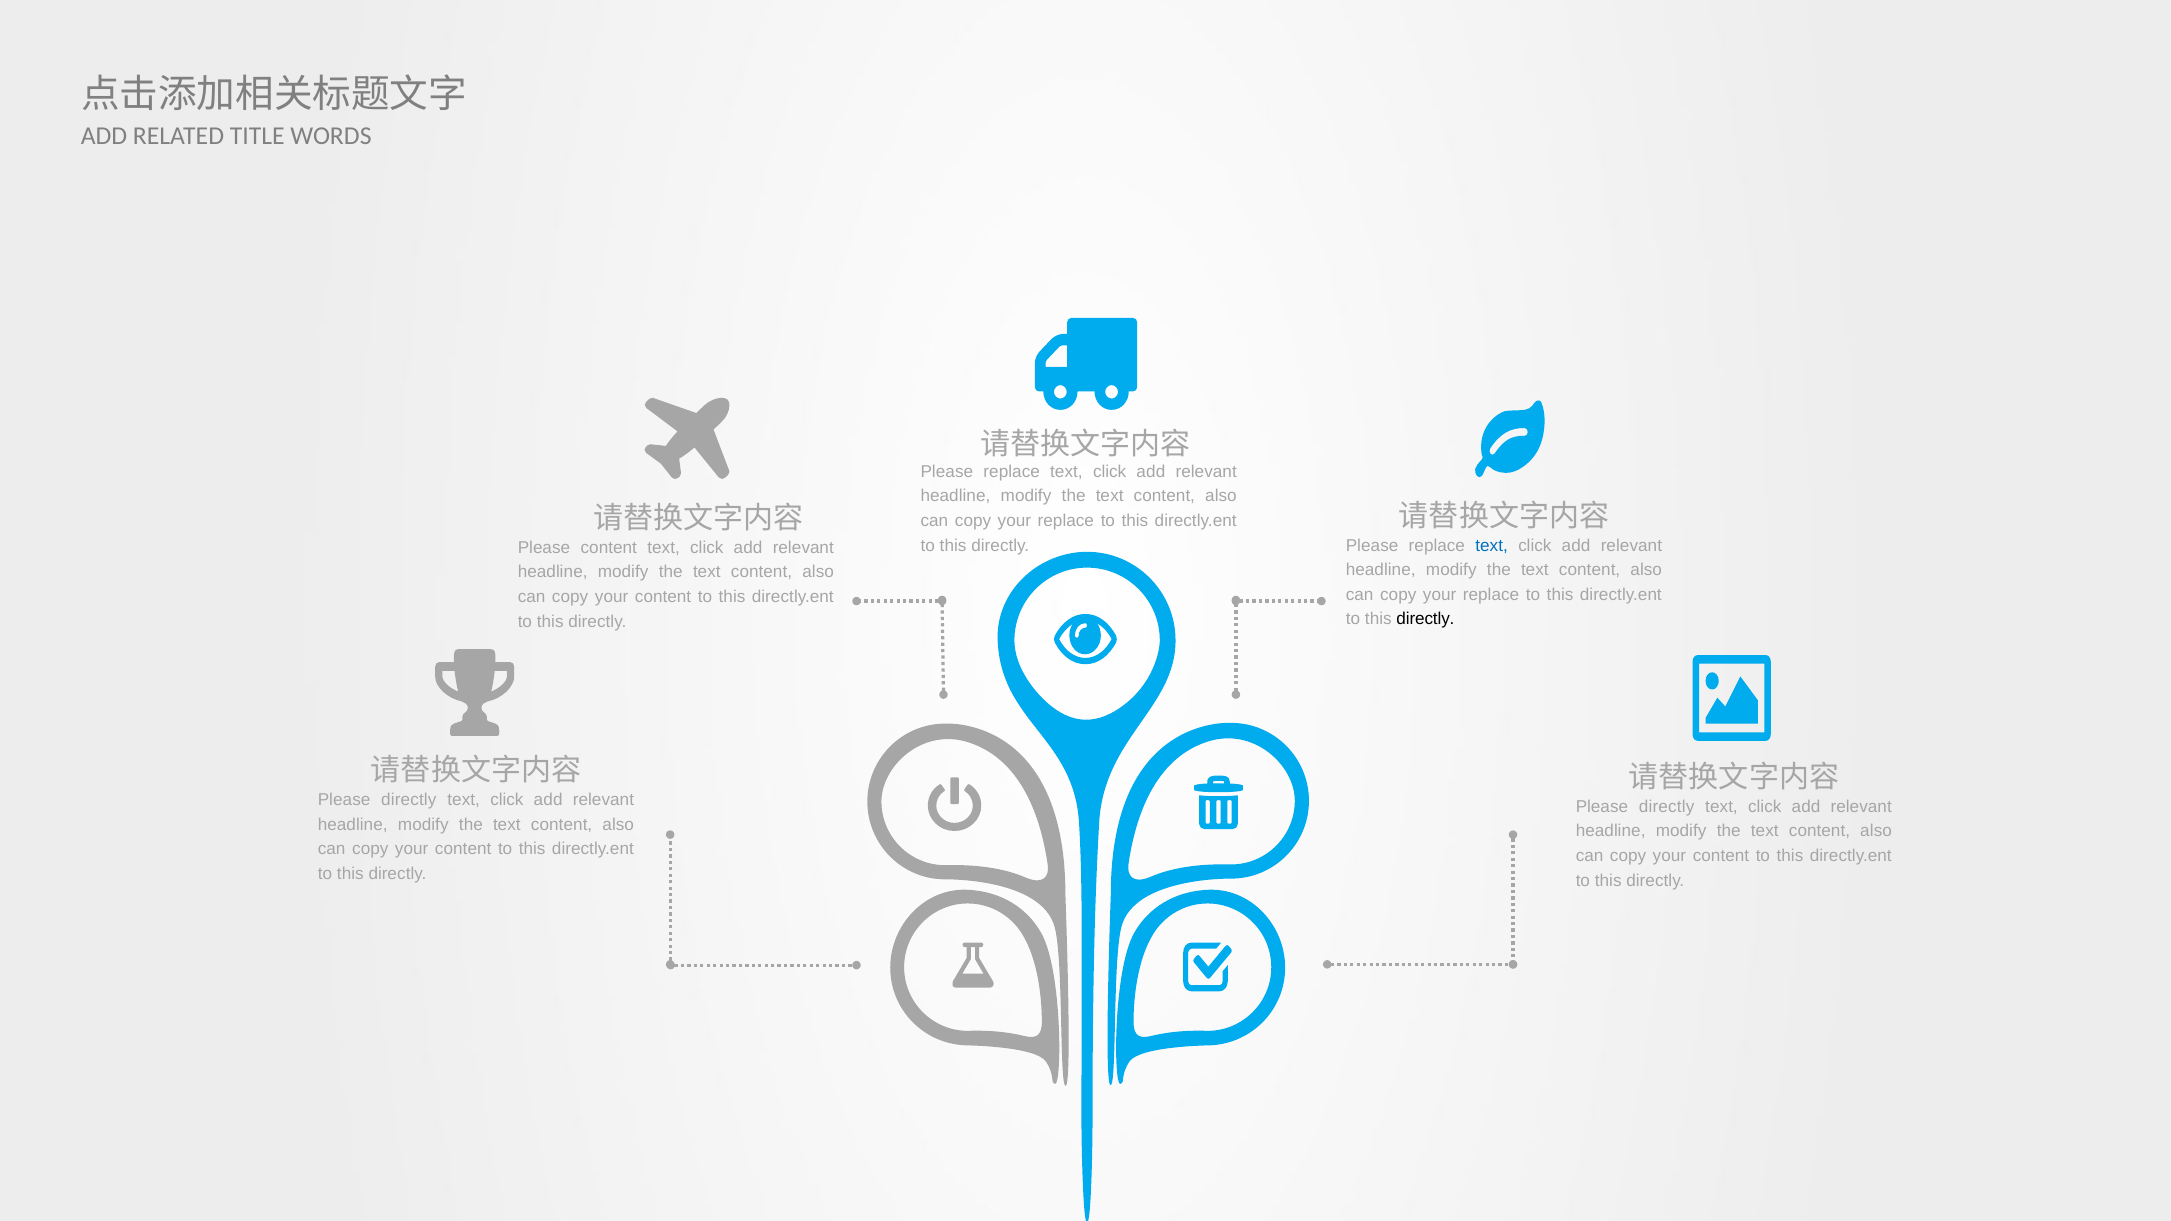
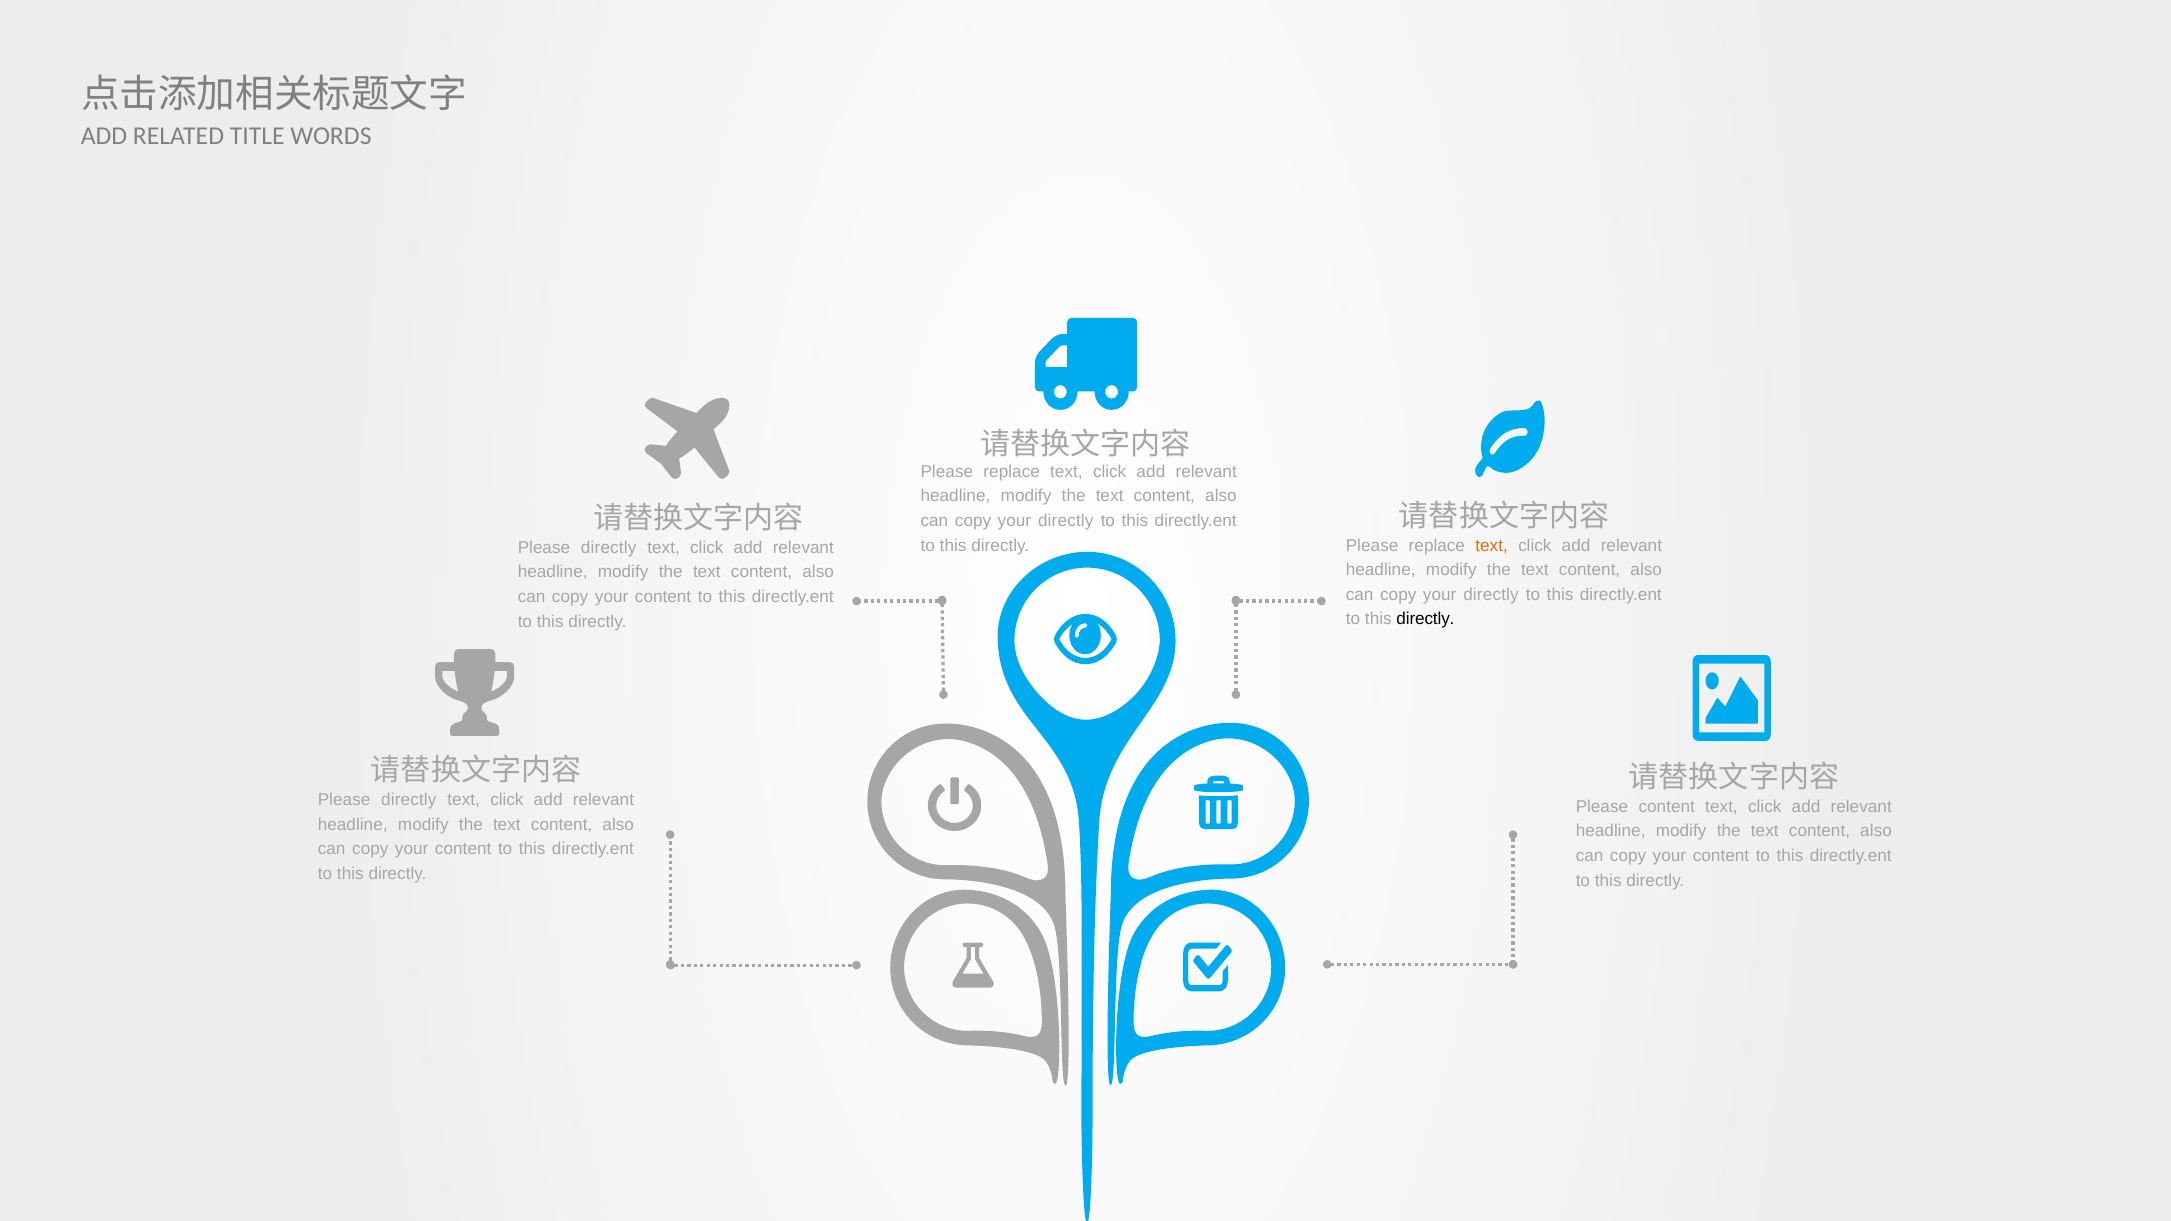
replace at (1066, 521): replace -> directly
text at (1492, 546) colour: blue -> orange
content at (609, 548): content -> directly
replace at (1491, 595): replace -> directly
directly at (1667, 807): directly -> content
